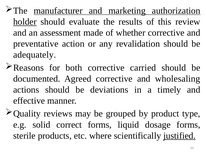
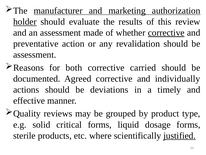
corrective at (166, 33) underline: none -> present
adequately at (35, 55): adequately -> assessment
wholesaling: wholesaling -> individually
correct: correct -> critical
